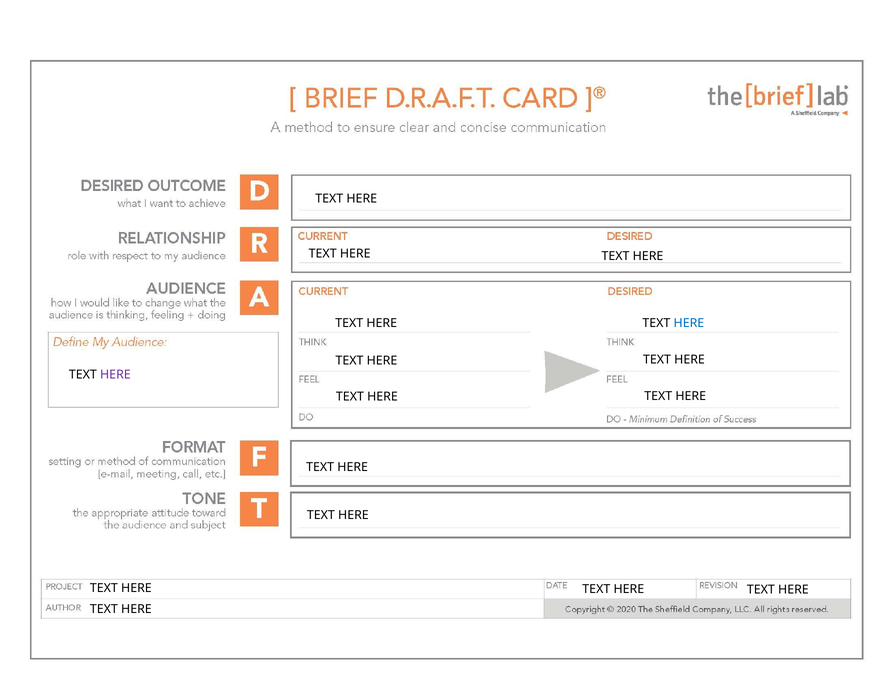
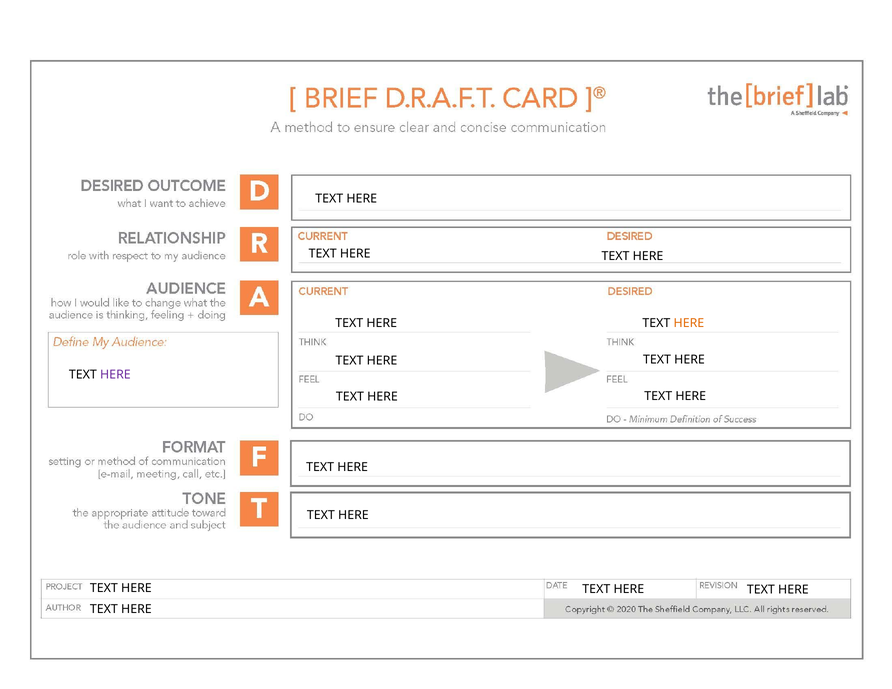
HERE at (689, 323) colour: blue -> orange
